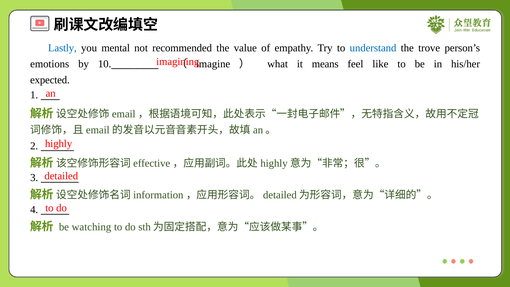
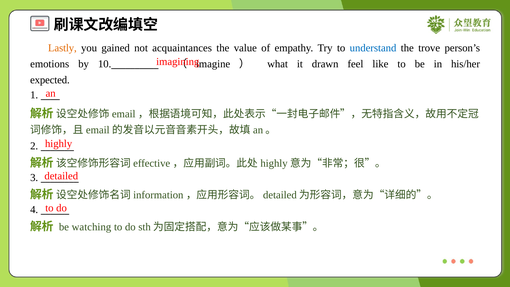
Lastly colour: blue -> orange
mental: mental -> gained
recommended: recommended -> acquaintances
means: means -> drawn
